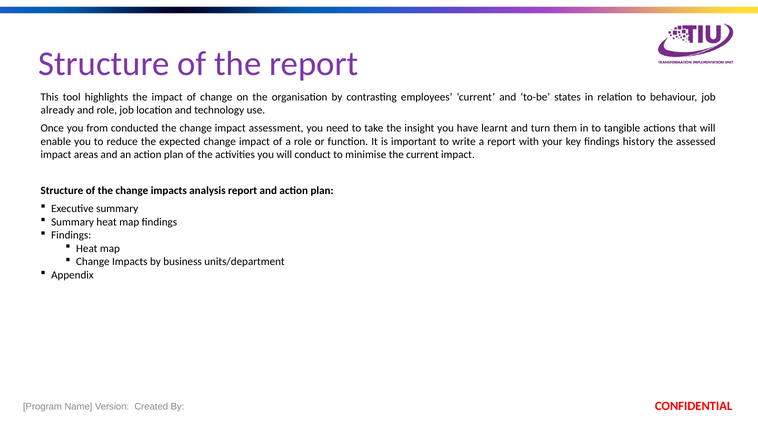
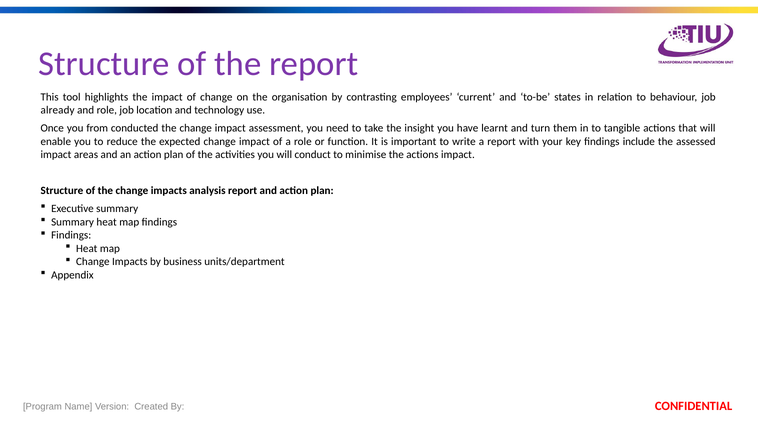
history: history -> include
the current: current -> actions
